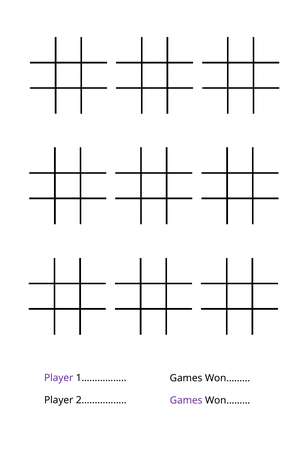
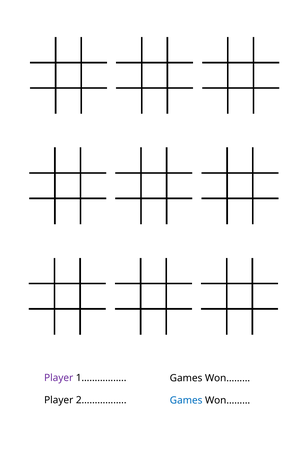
Games at (186, 401) colour: purple -> blue
